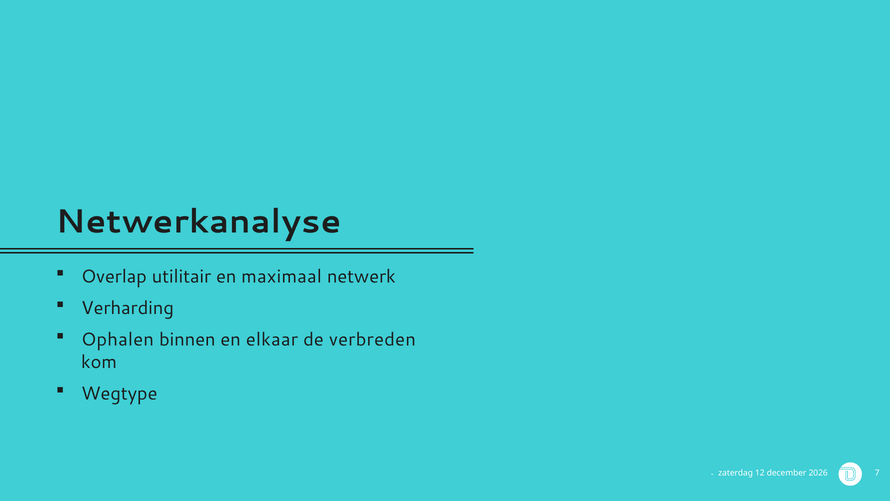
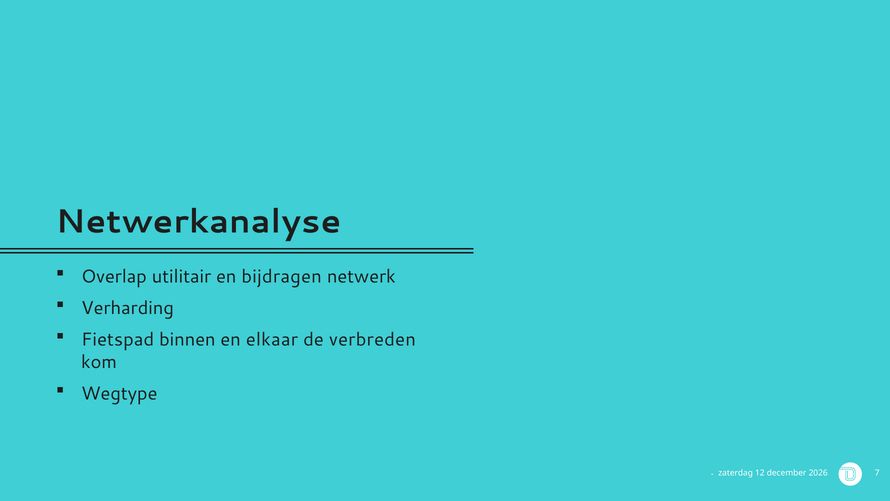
maximaal: maximaal -> bijdragen
Ophalen: Ophalen -> Fietspad
